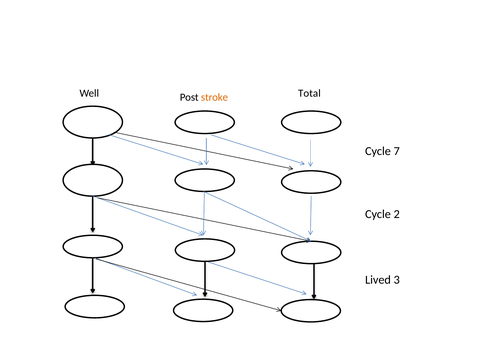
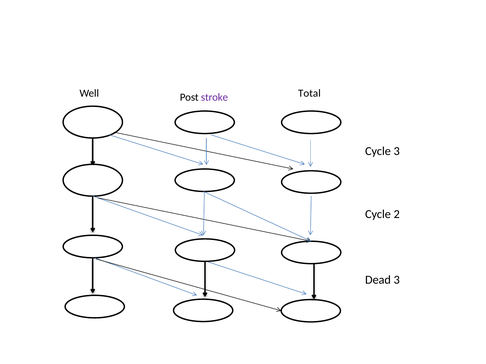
stroke colour: orange -> purple
Cycle 7: 7 -> 3
Lived: Lived -> Dead
